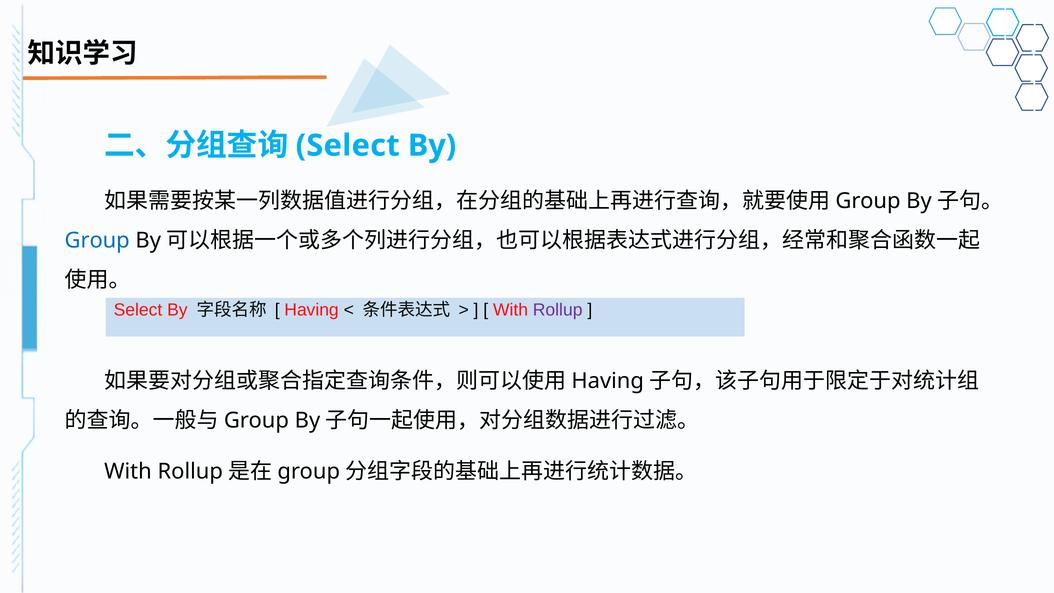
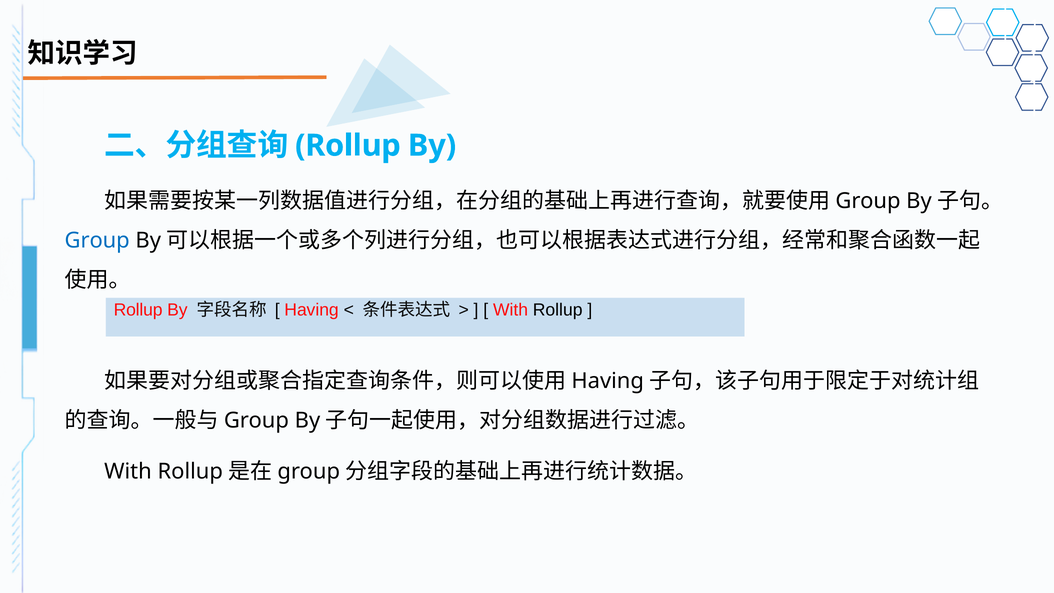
Select at (348, 146): Select -> Rollup
Select at (138, 310): Select -> Rollup
Rollup at (558, 310) colour: purple -> black
